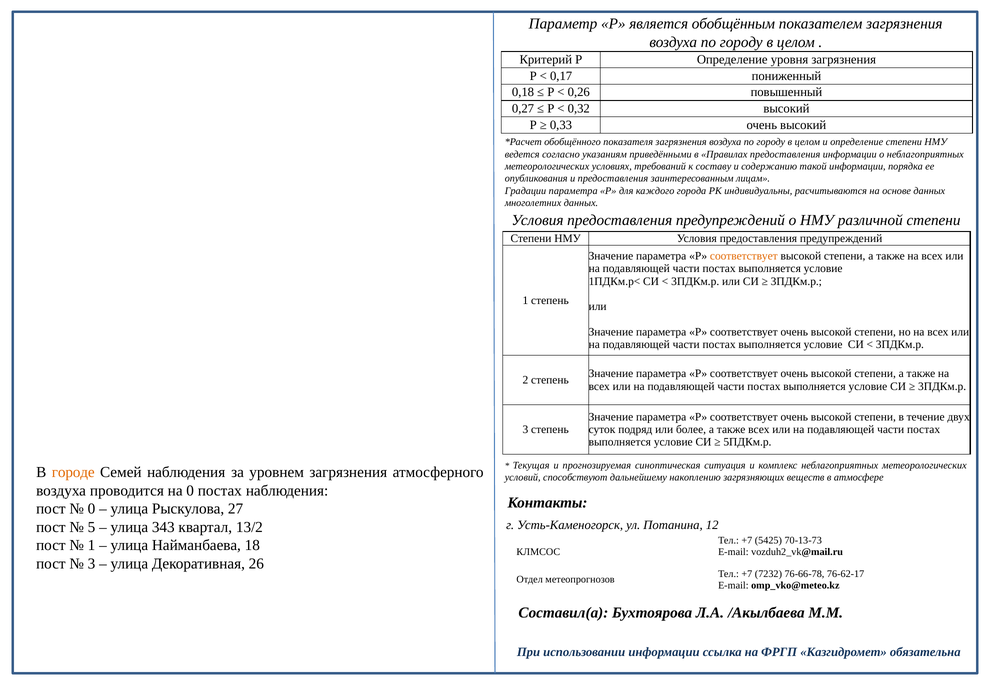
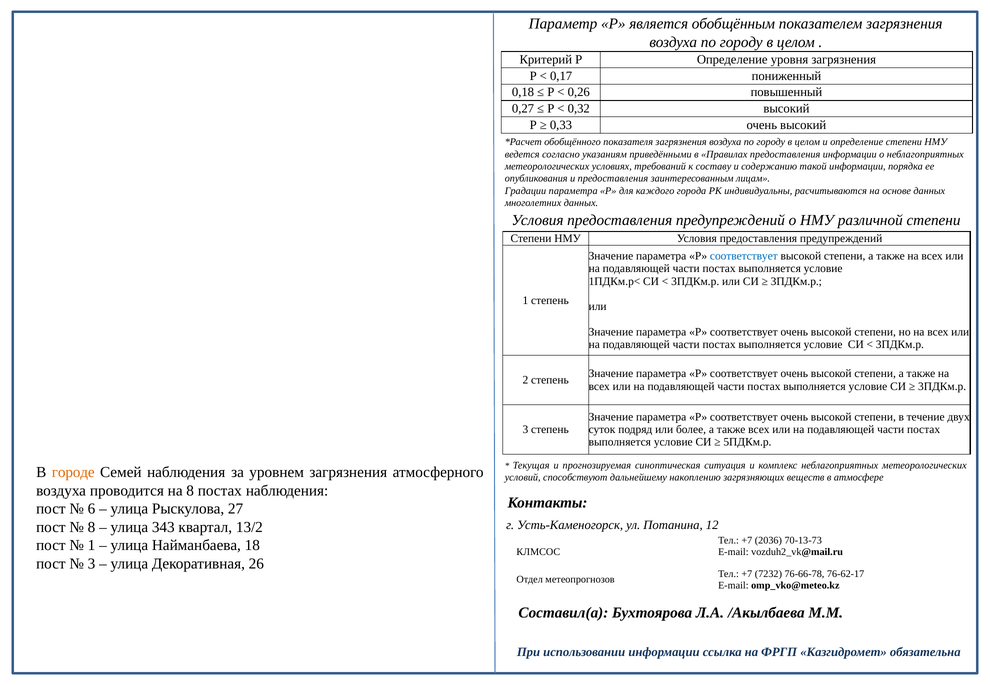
соответствует at (744, 256) colour: orange -> blue
на 0: 0 -> 8
0 at (92, 509): 0 -> 6
5 at (92, 527): 5 -> 8
5425: 5425 -> 2036
